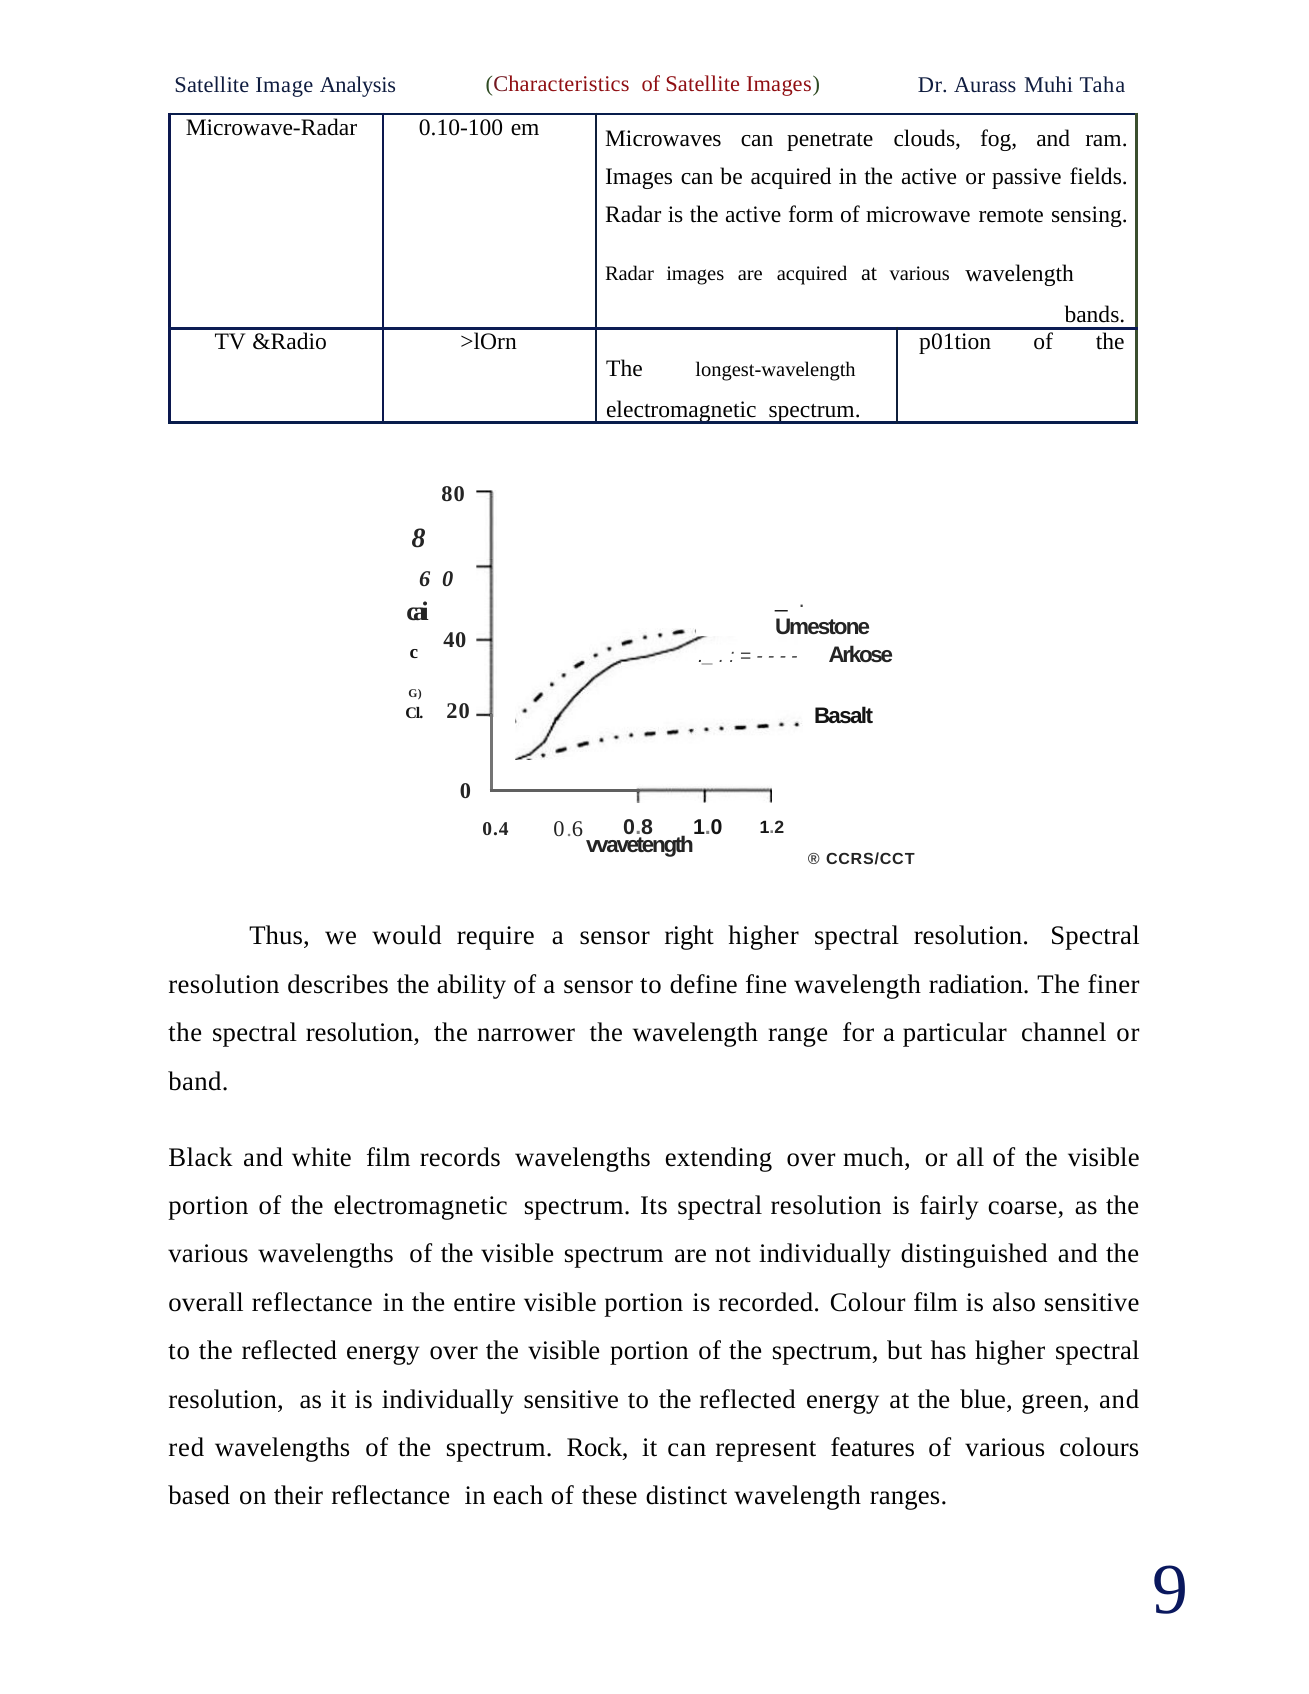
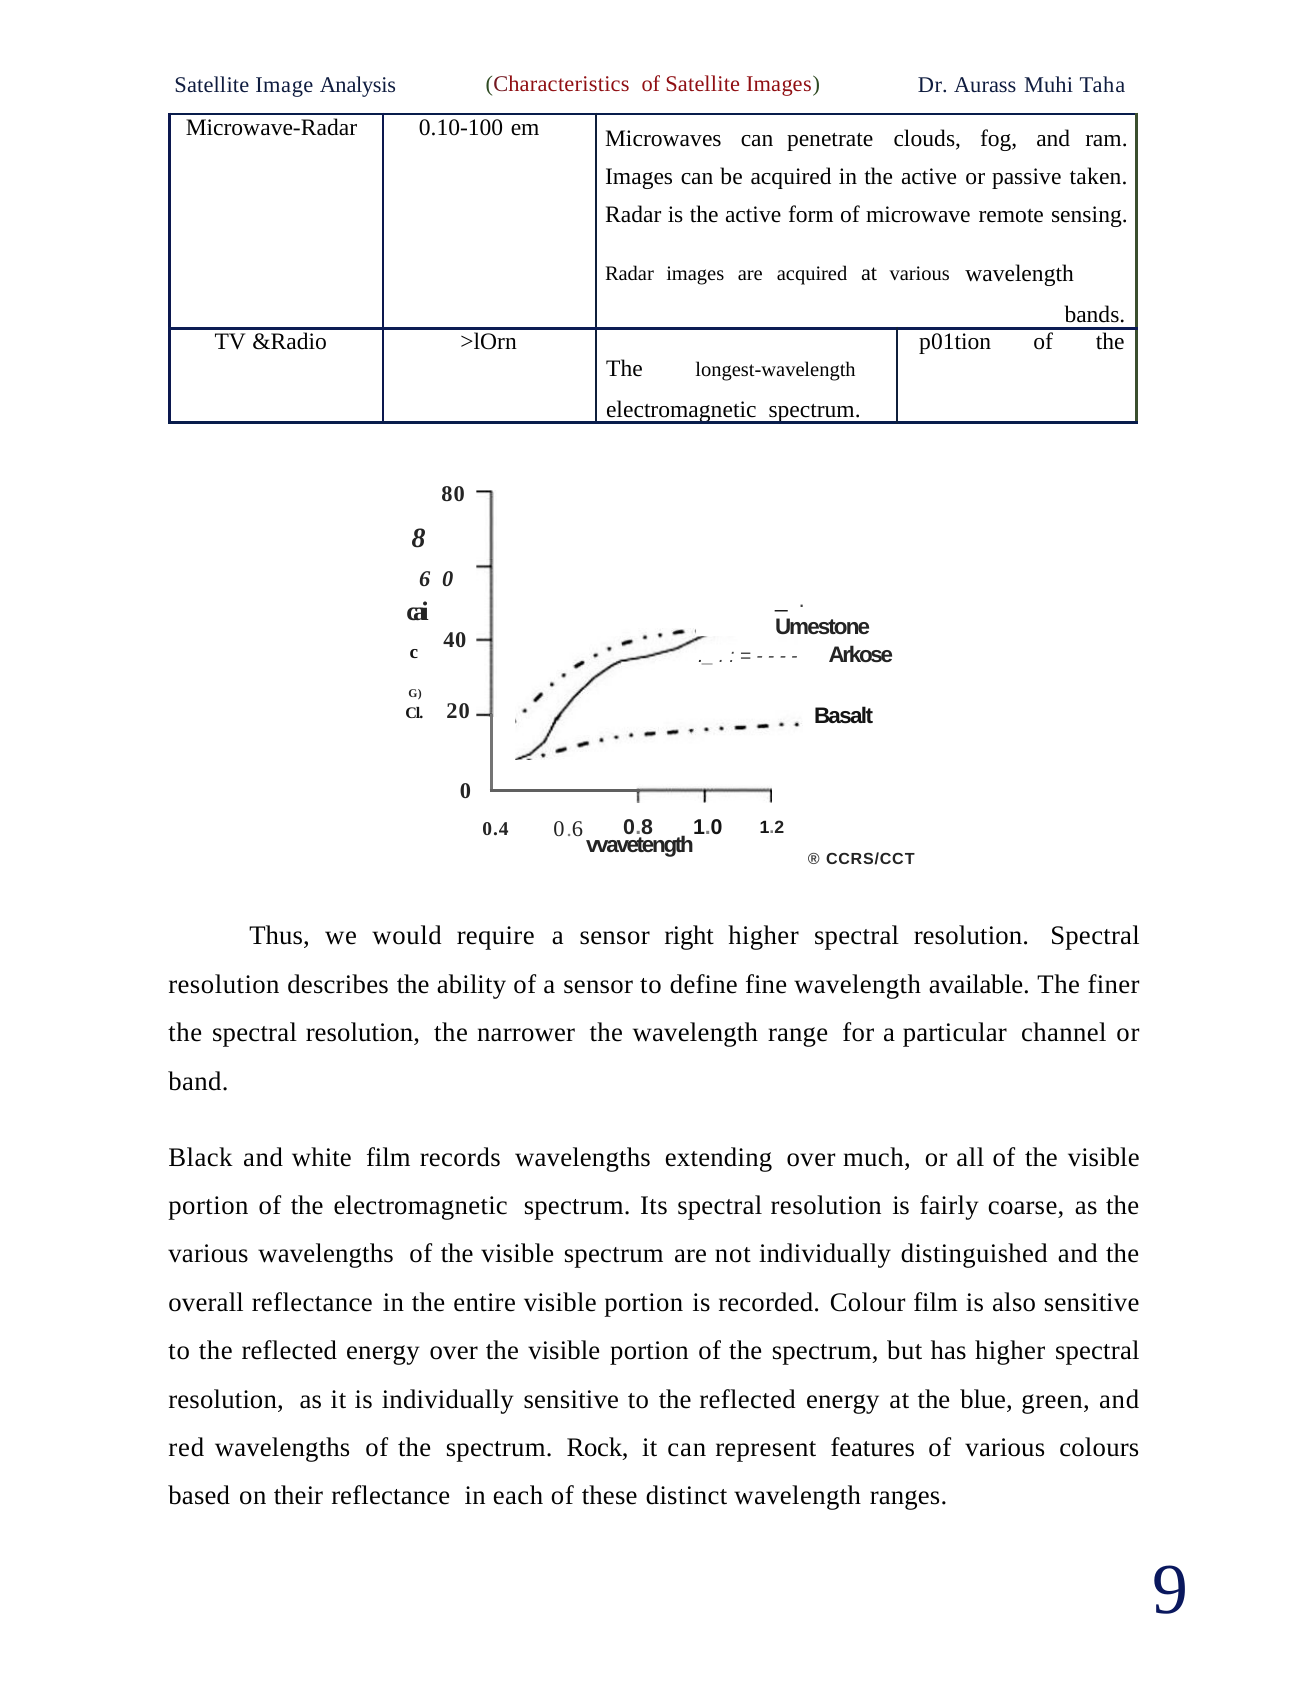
fields: fields -> taken
radiation: radiation -> available
